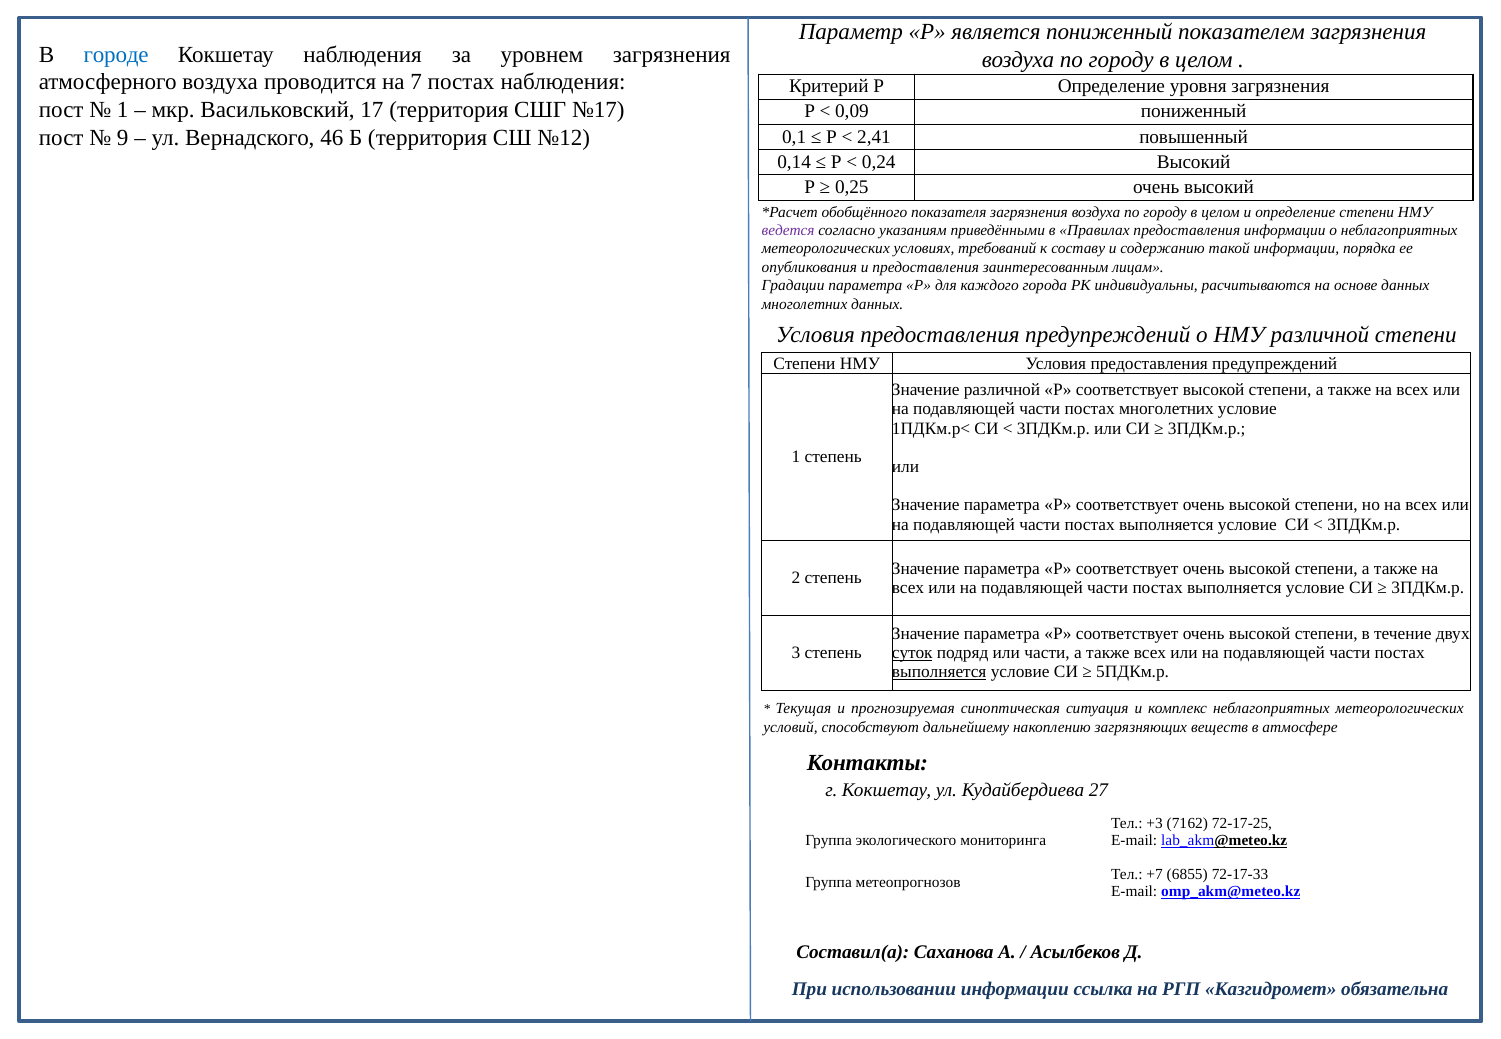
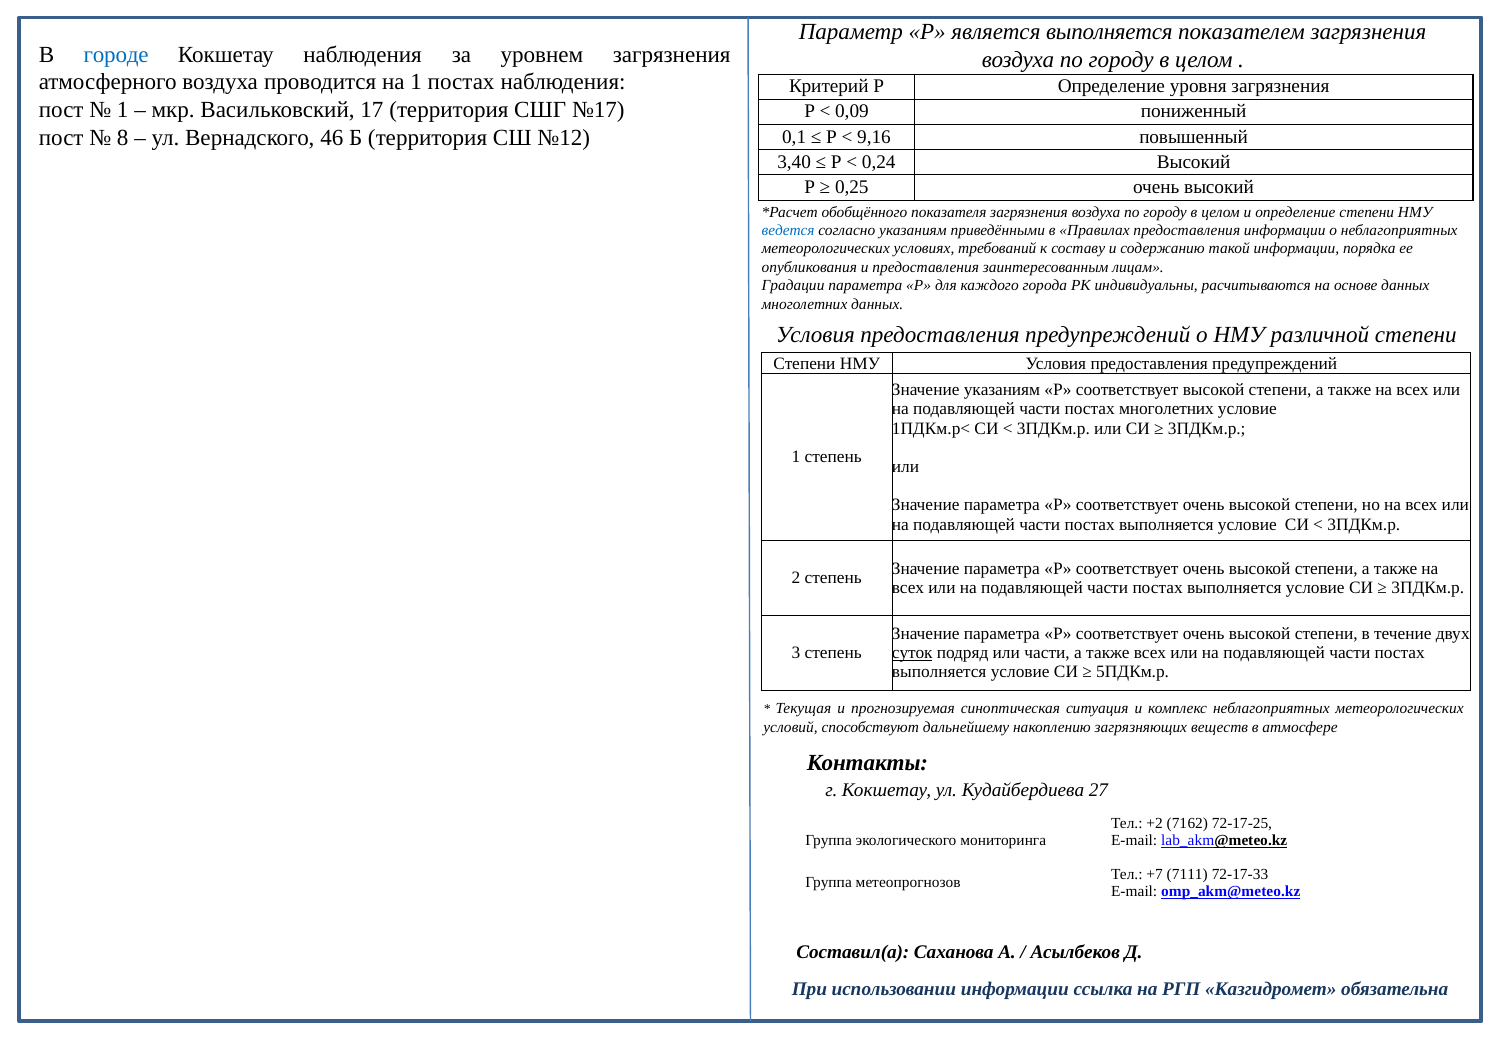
является пониженный: пониженный -> выполняется
на 7: 7 -> 1
9: 9 -> 8
2,41: 2,41 -> 9,16
0,14: 0,14 -> 3,40
ведется colour: purple -> blue
Значение различной: различной -> указаниям
выполняется at (939, 672) underline: present -> none
+3: +3 -> +2
6855: 6855 -> 7111
